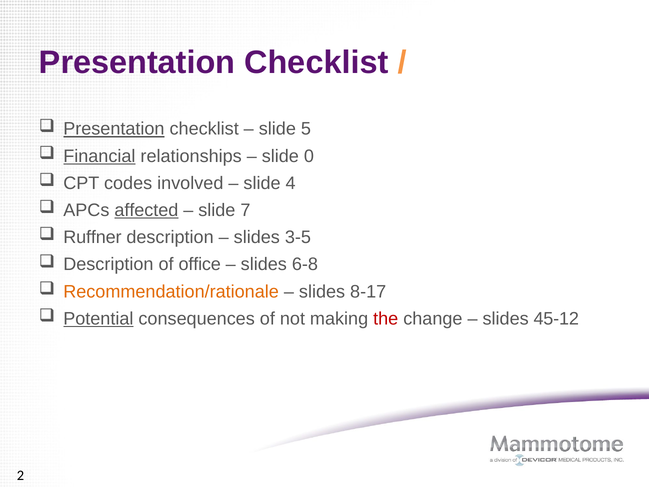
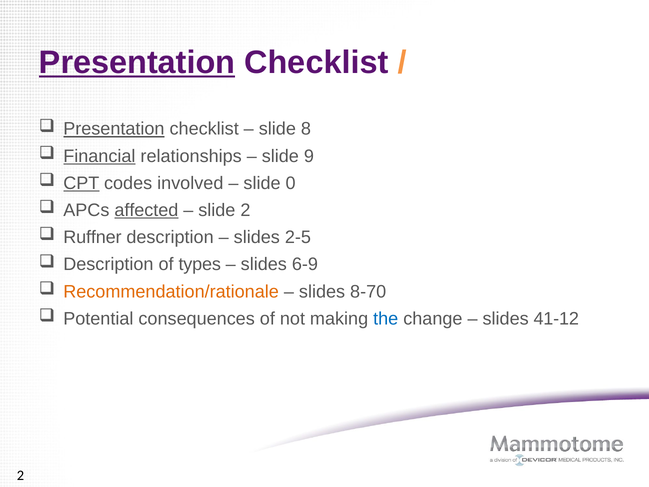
Presentation at (137, 62) underline: none -> present
5: 5 -> 8
0: 0 -> 9
CPT underline: none -> present
4: 4 -> 0
slide 7: 7 -> 2
3-5: 3-5 -> 2-5
office: office -> types
6-8: 6-8 -> 6-9
8-17: 8-17 -> 8-70
Potential underline: present -> none
the colour: red -> blue
45-12: 45-12 -> 41-12
